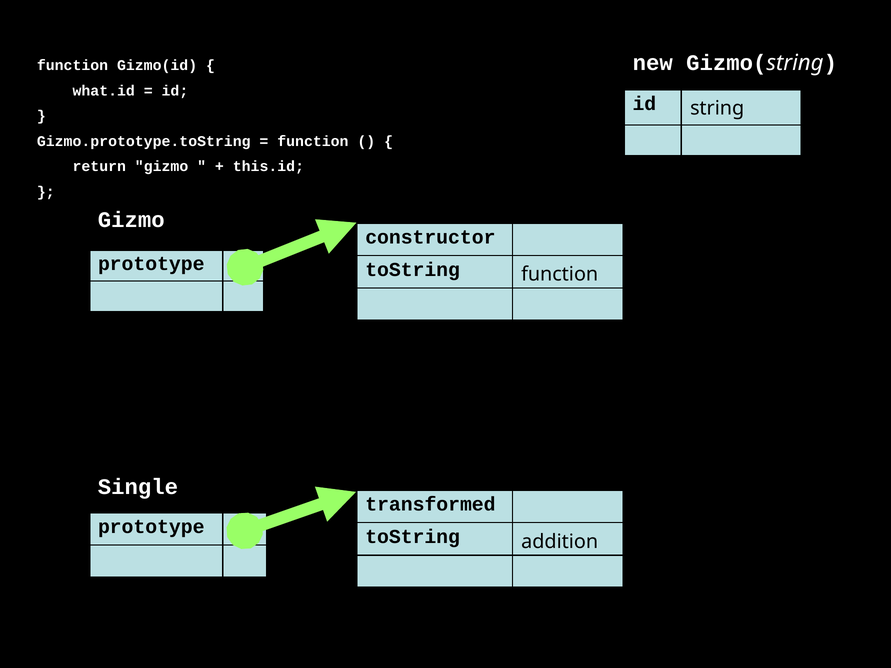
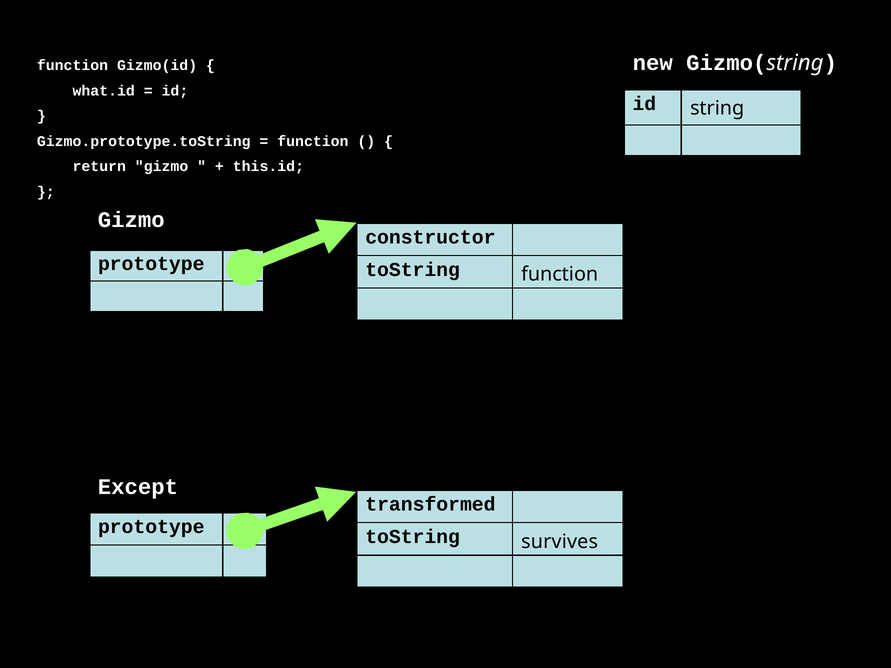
Single: Single -> Except
addition: addition -> survives
